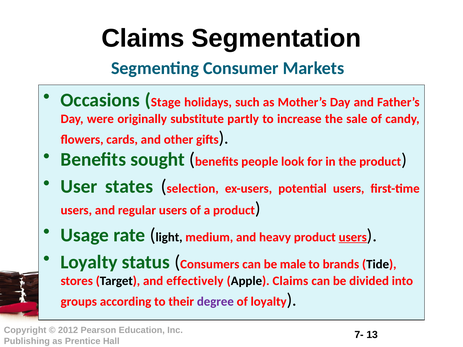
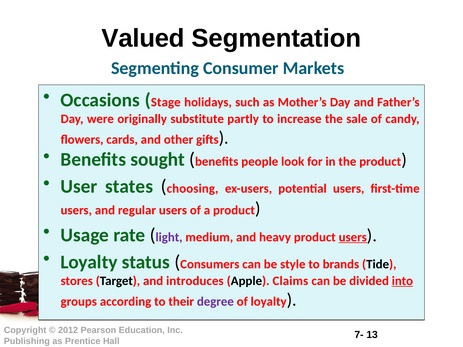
Claims at (143, 38): Claims -> Valued
selection: selection -> choosing
light colour: black -> purple
male: male -> style
effectively: effectively -> introduces
into underline: none -> present
